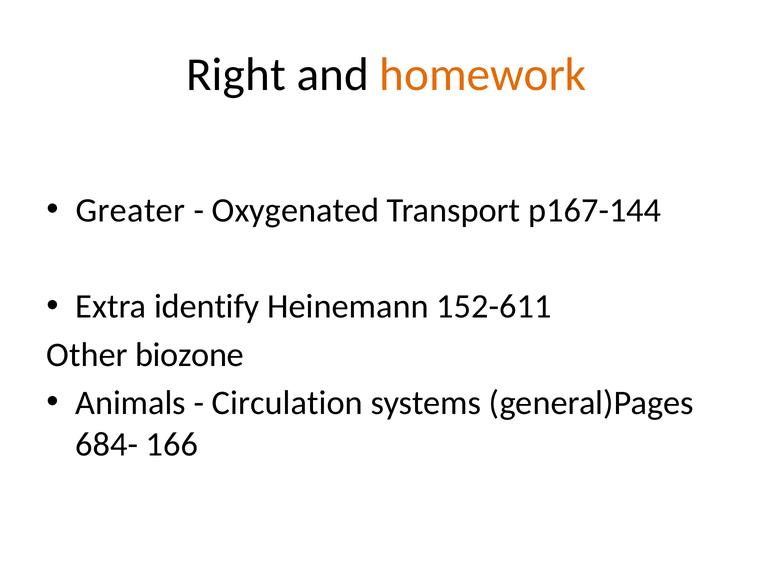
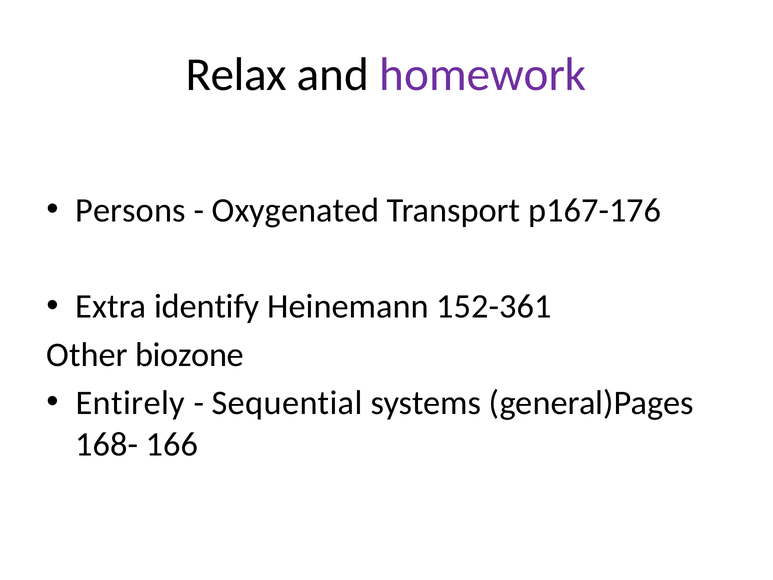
Right: Right -> Relax
homework colour: orange -> purple
Greater: Greater -> Persons
p167-144: p167-144 -> p167-176
152-611: 152-611 -> 152-361
Animals: Animals -> Entirely
Circulation: Circulation -> Sequential
684-: 684- -> 168-
